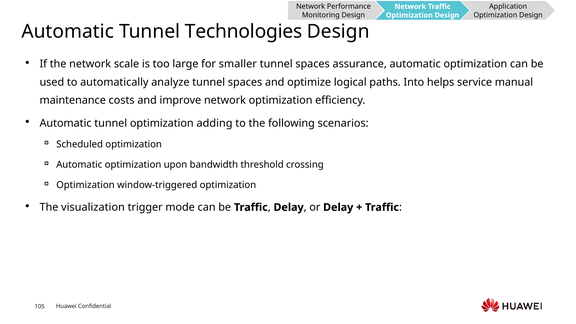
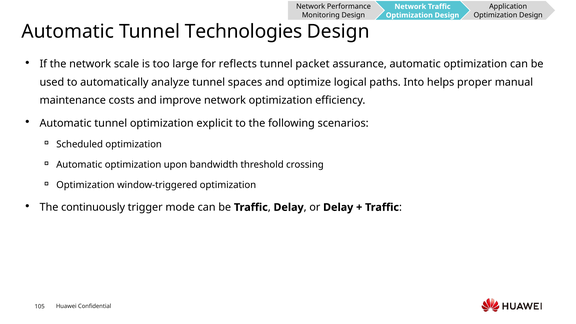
smaller: smaller -> reflects
spaces at (313, 64): spaces -> packet
service: service -> proper
adding: adding -> explicit
visualization: visualization -> continuously
